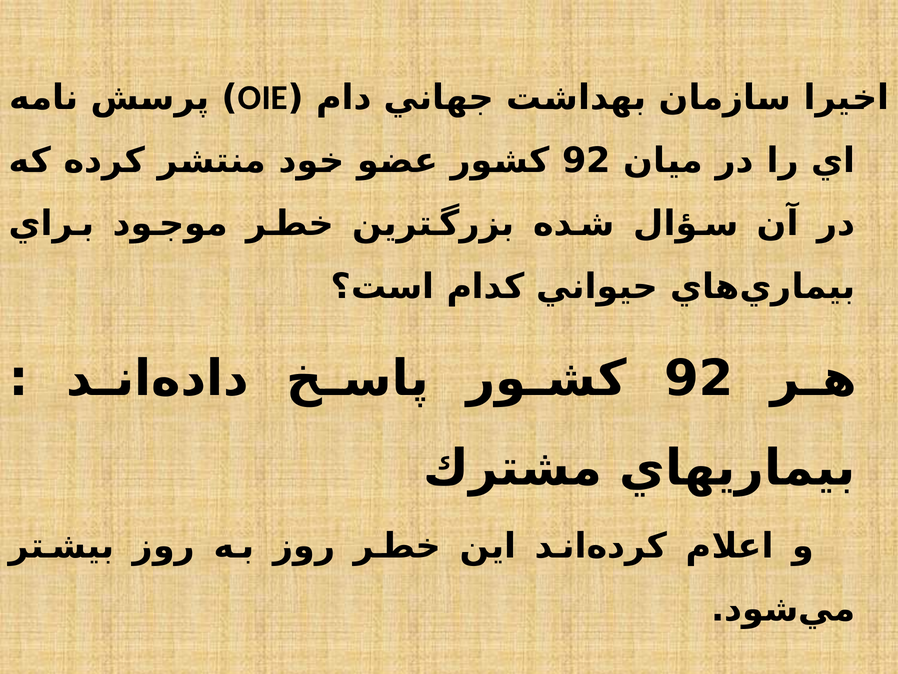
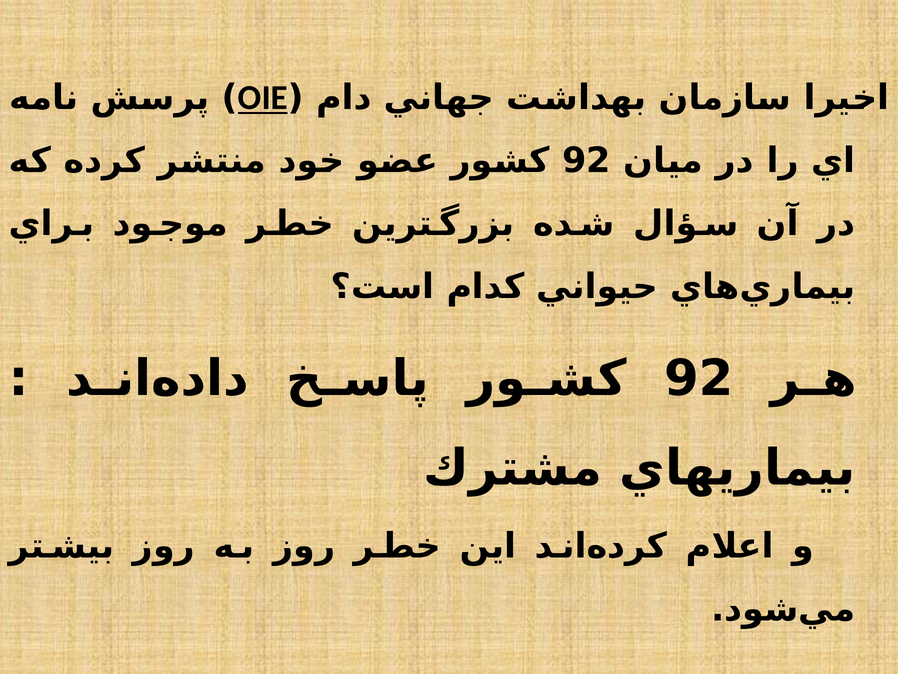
OIE underline: none -> present
